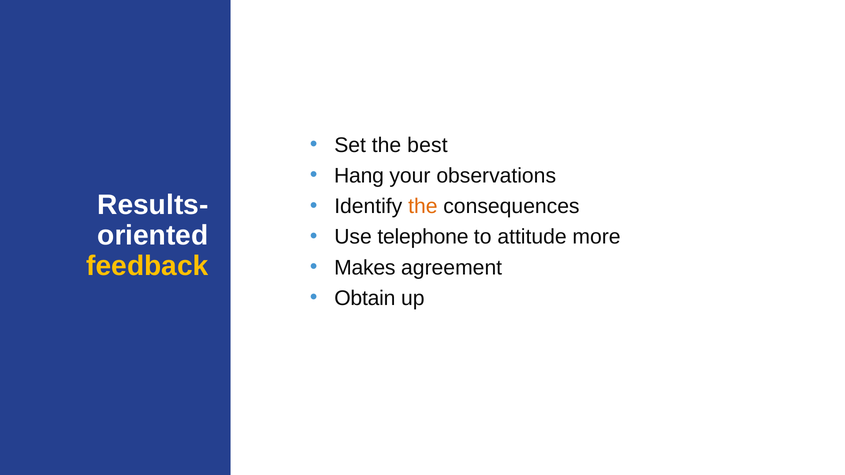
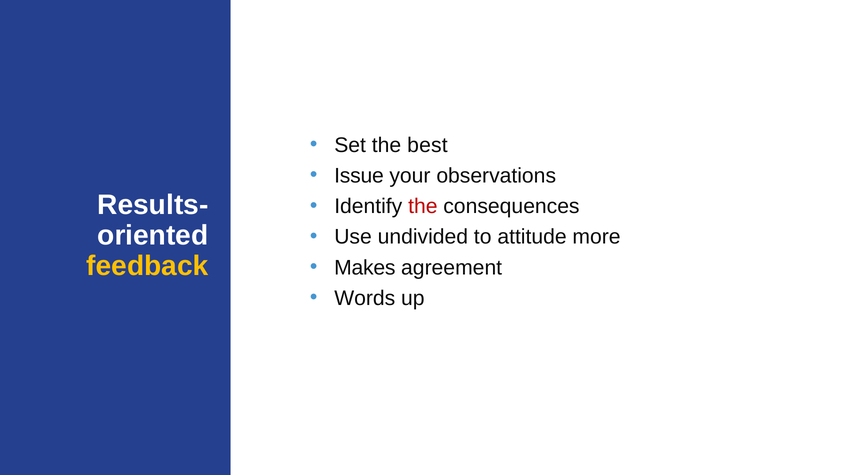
Hang: Hang -> Issue
the at (423, 206) colour: orange -> red
telephone: telephone -> undivided
Obtain: Obtain -> Words
